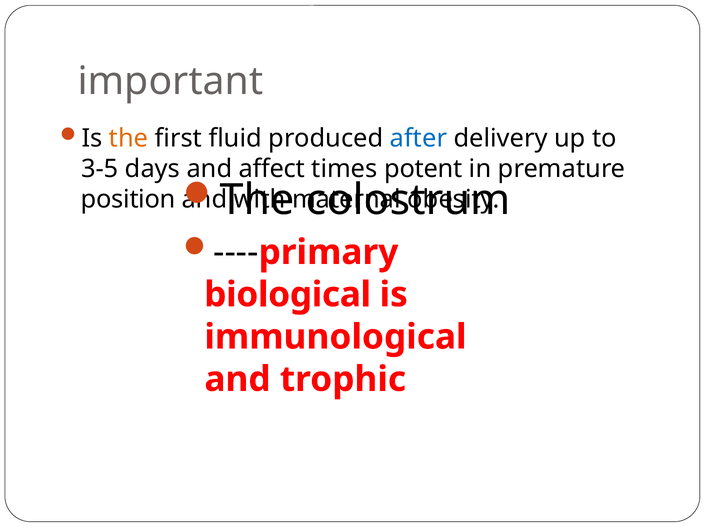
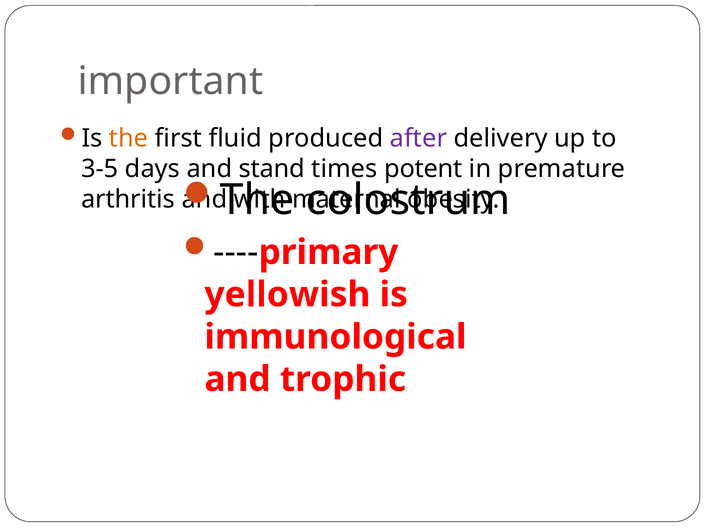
after colour: blue -> purple
affect: affect -> stand
position: position -> arthritis
biological: biological -> yellowish
